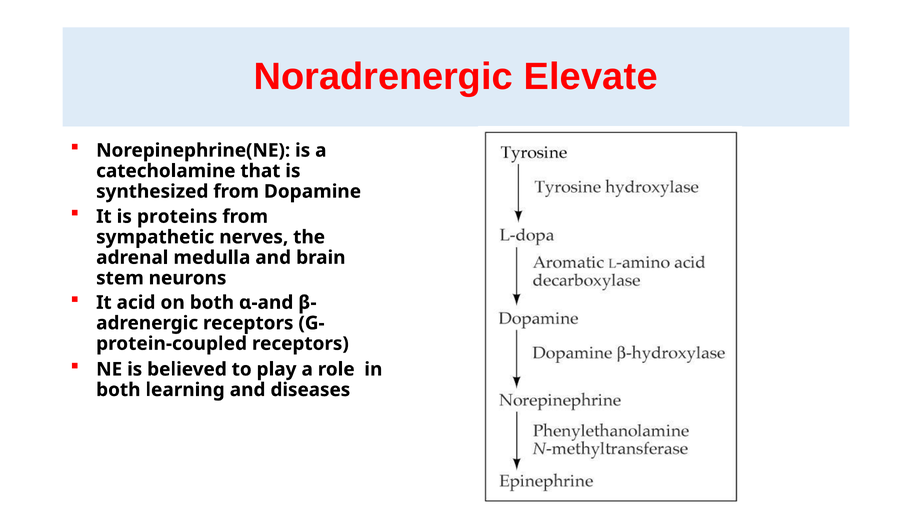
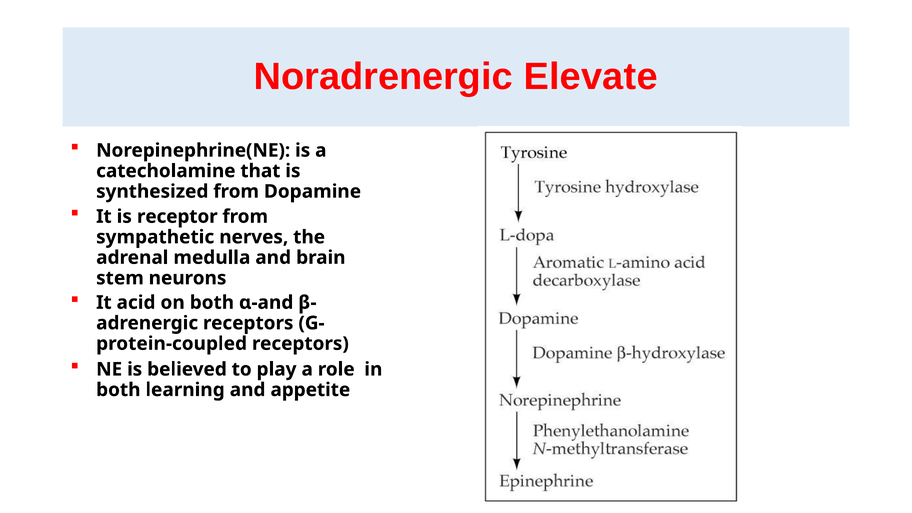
proteins: proteins -> receptor
diseases: diseases -> appetite
